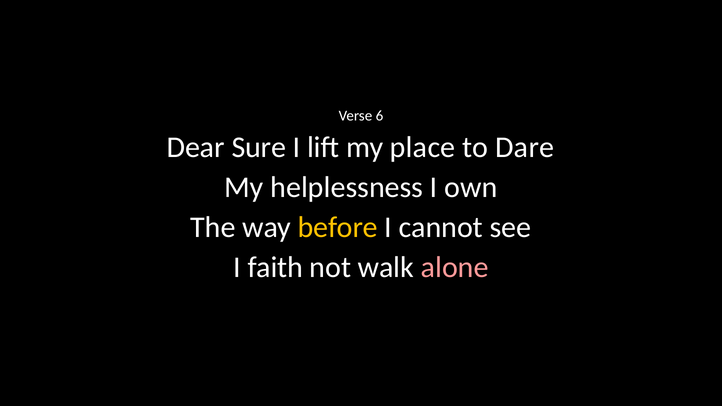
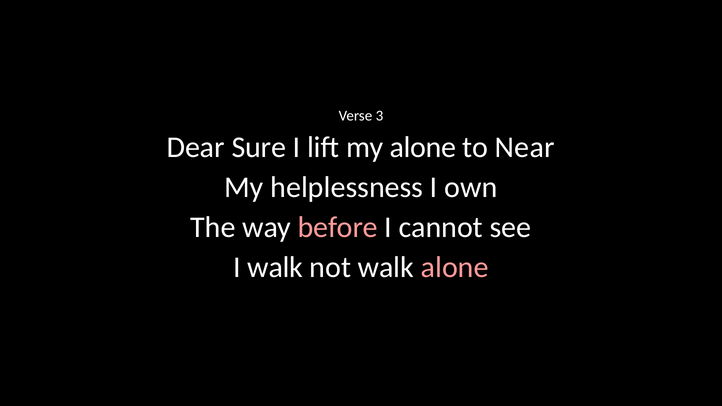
6: 6 -> 3
my place: place -> alone
Dare: Dare -> Near
before colour: yellow -> pink
I faith: faith -> walk
